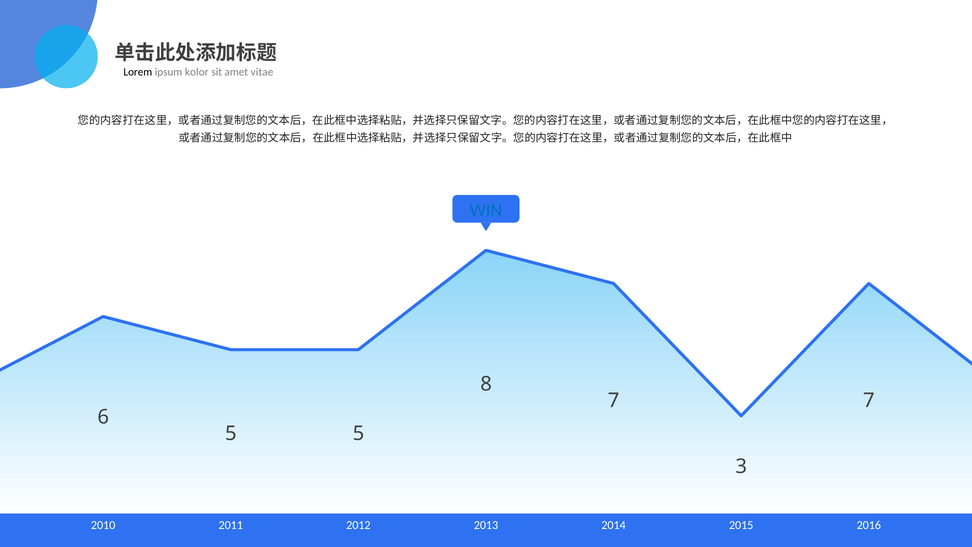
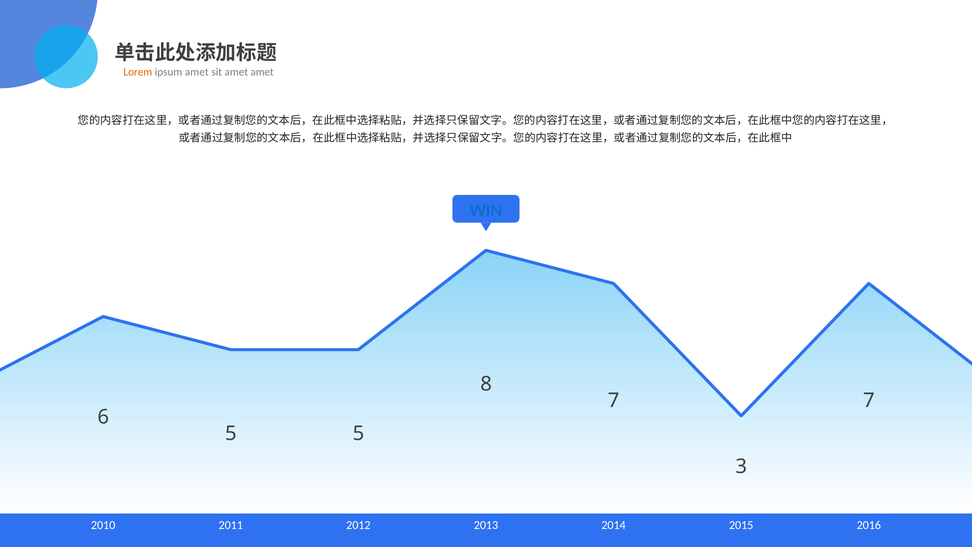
Lorem colour: black -> orange
ipsum kolor: kolor -> amet
amet vitae: vitae -> amet
